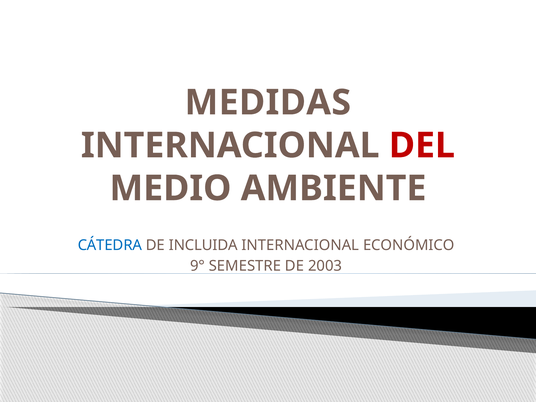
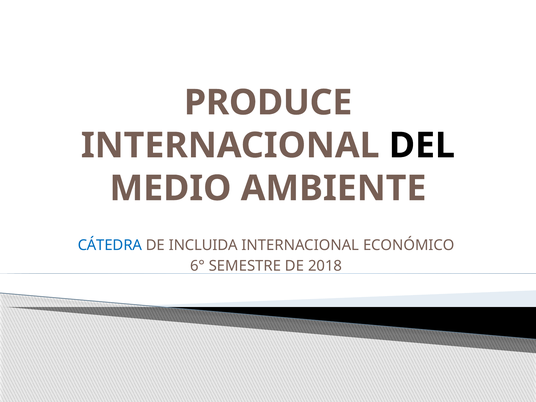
MEDIDAS: MEDIDAS -> PRODUCE
DEL colour: red -> black
9°: 9° -> 6°
2003: 2003 -> 2018
